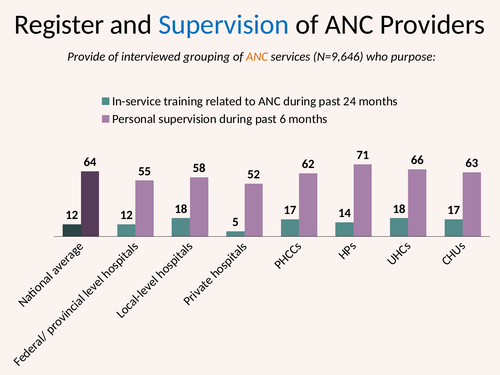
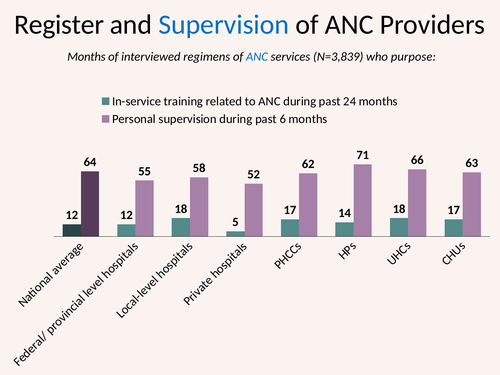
Provide at (86, 57): Provide -> Months
grouping: grouping -> regimens
ANC at (257, 57) colour: orange -> blue
N=9,646: N=9,646 -> N=3,839
